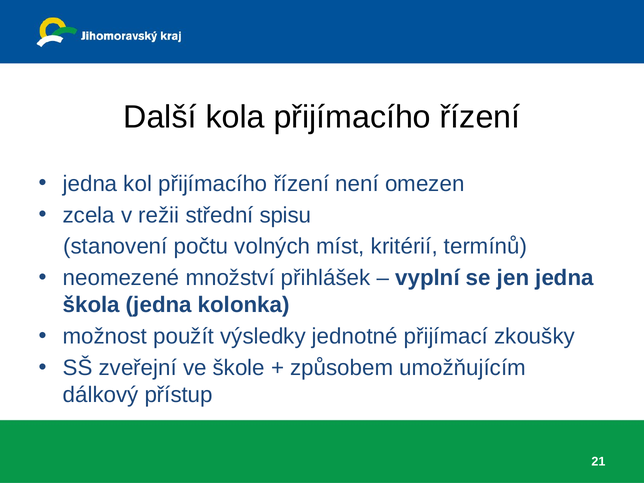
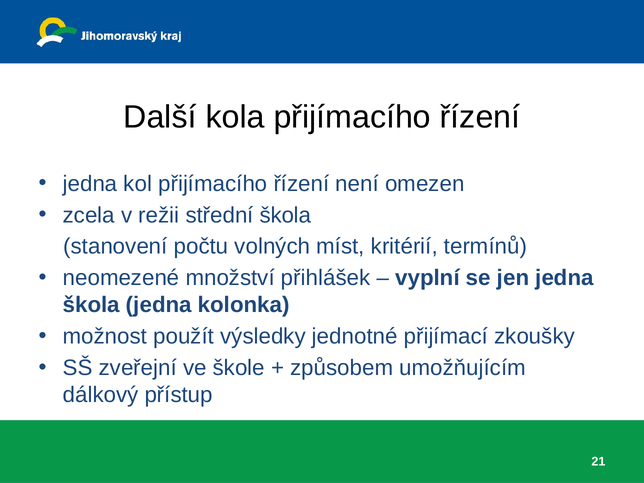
střední spisu: spisu -> škola
